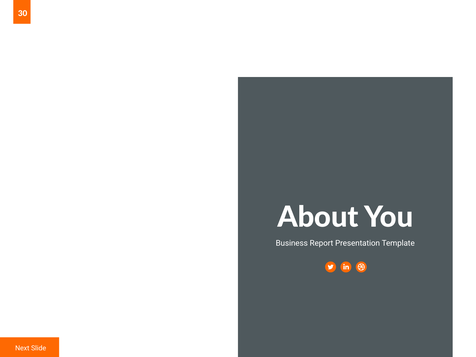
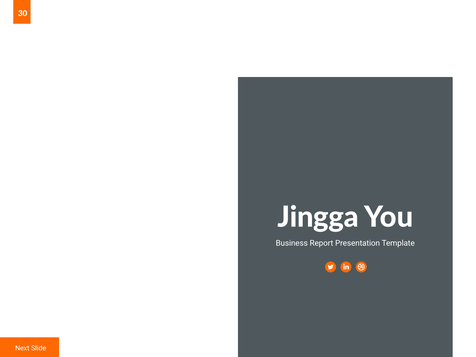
About: About -> Jingga
